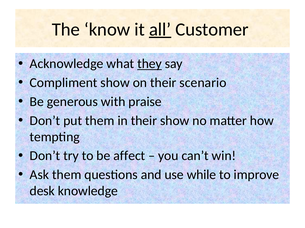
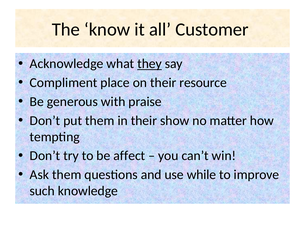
all underline: present -> none
Compliment show: show -> place
scenario: scenario -> resource
desk: desk -> such
